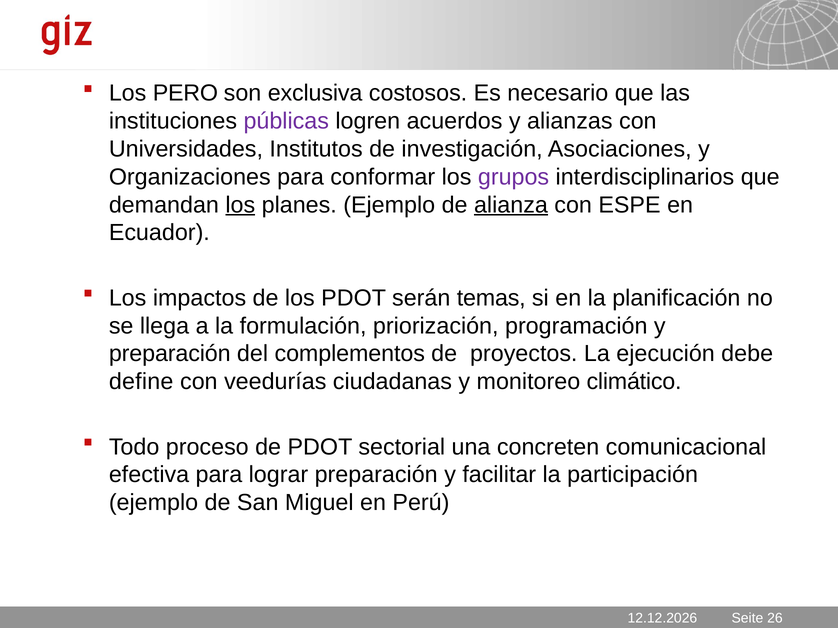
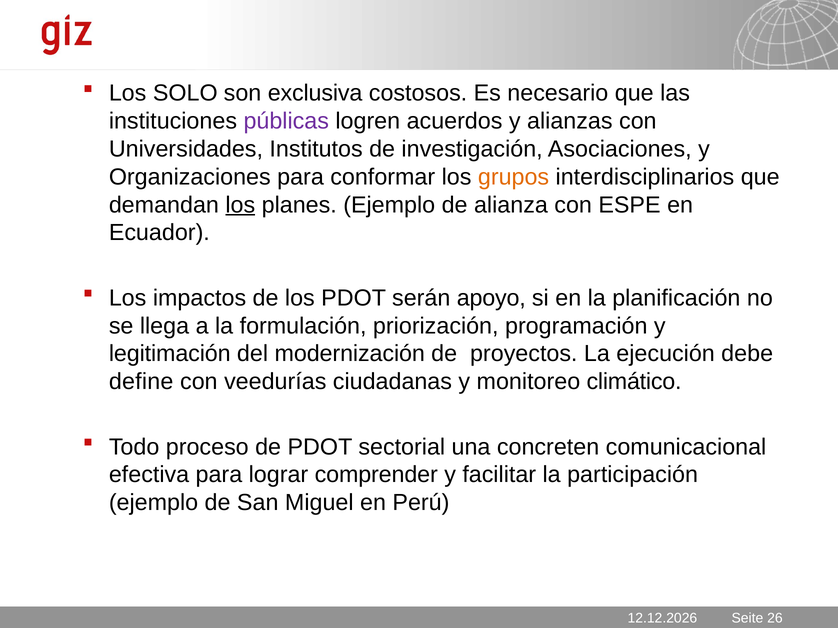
PERO: PERO -> SOLO
grupos colour: purple -> orange
alianza underline: present -> none
temas: temas -> apoyo
preparación at (170, 354): preparación -> legitimación
complementos: complementos -> modernización
lograr preparación: preparación -> comprender
